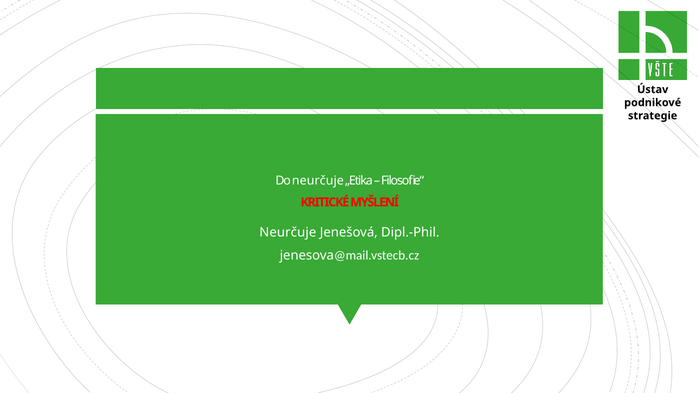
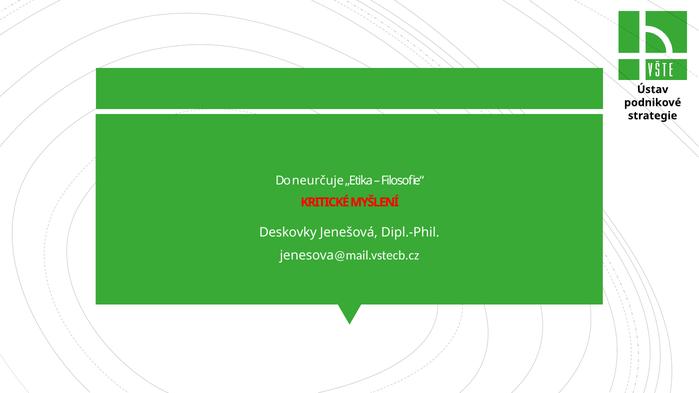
Neurčuje at (288, 233): Neurčuje -> Deskovky
